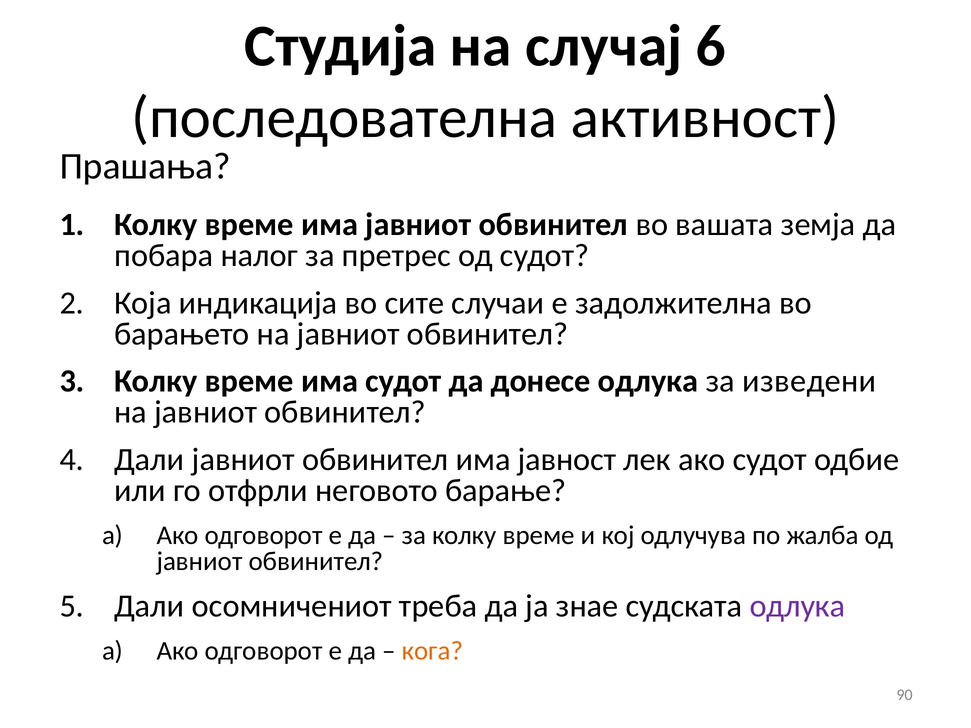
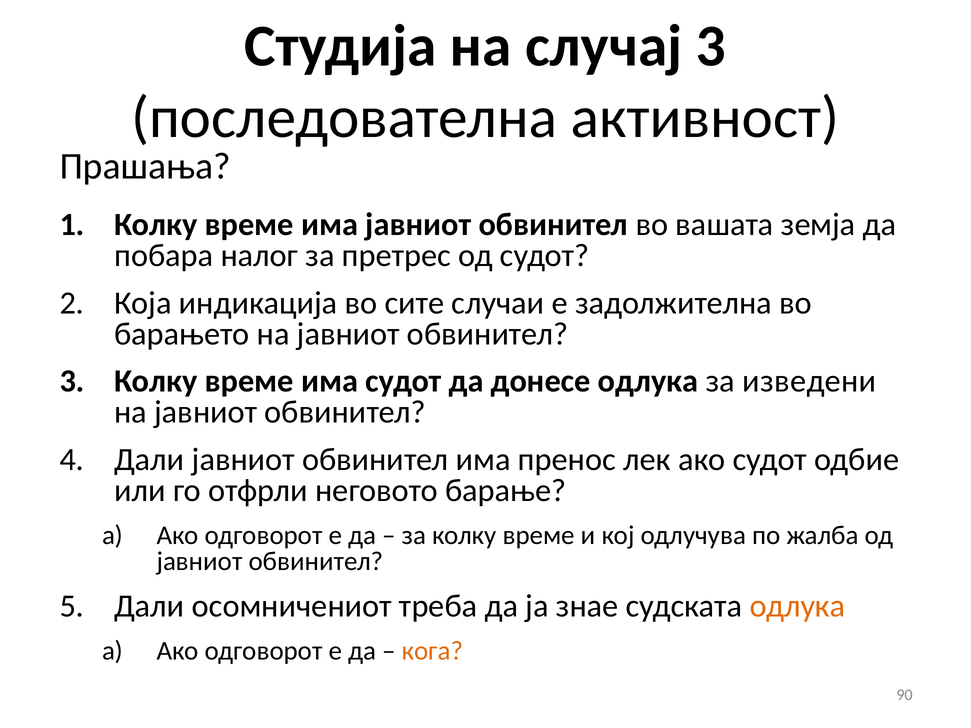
случај 6: 6 -> 3
јавност: јавност -> пренос
одлука at (797, 606) colour: purple -> orange
